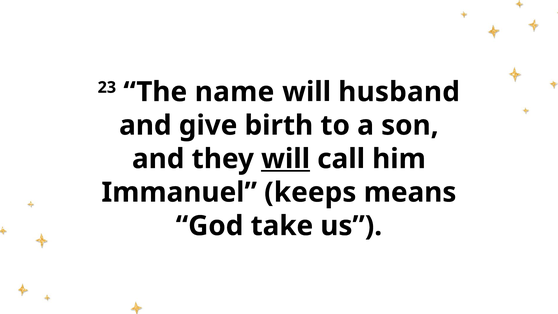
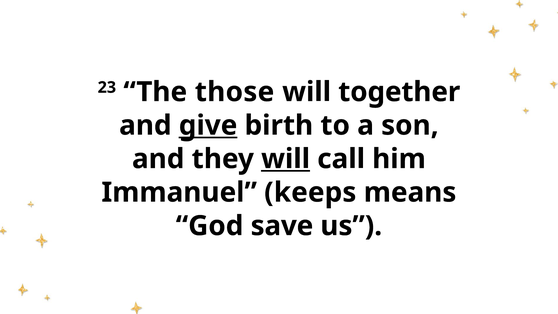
name: name -> those
husband: husband -> together
give underline: none -> present
take: take -> save
